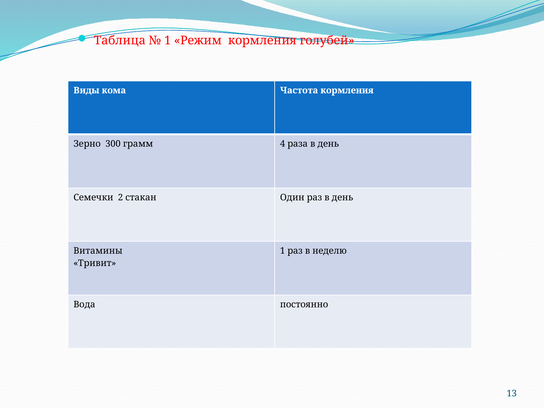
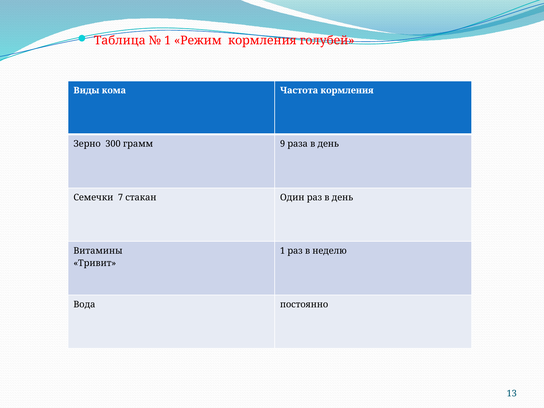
4: 4 -> 9
2: 2 -> 7
